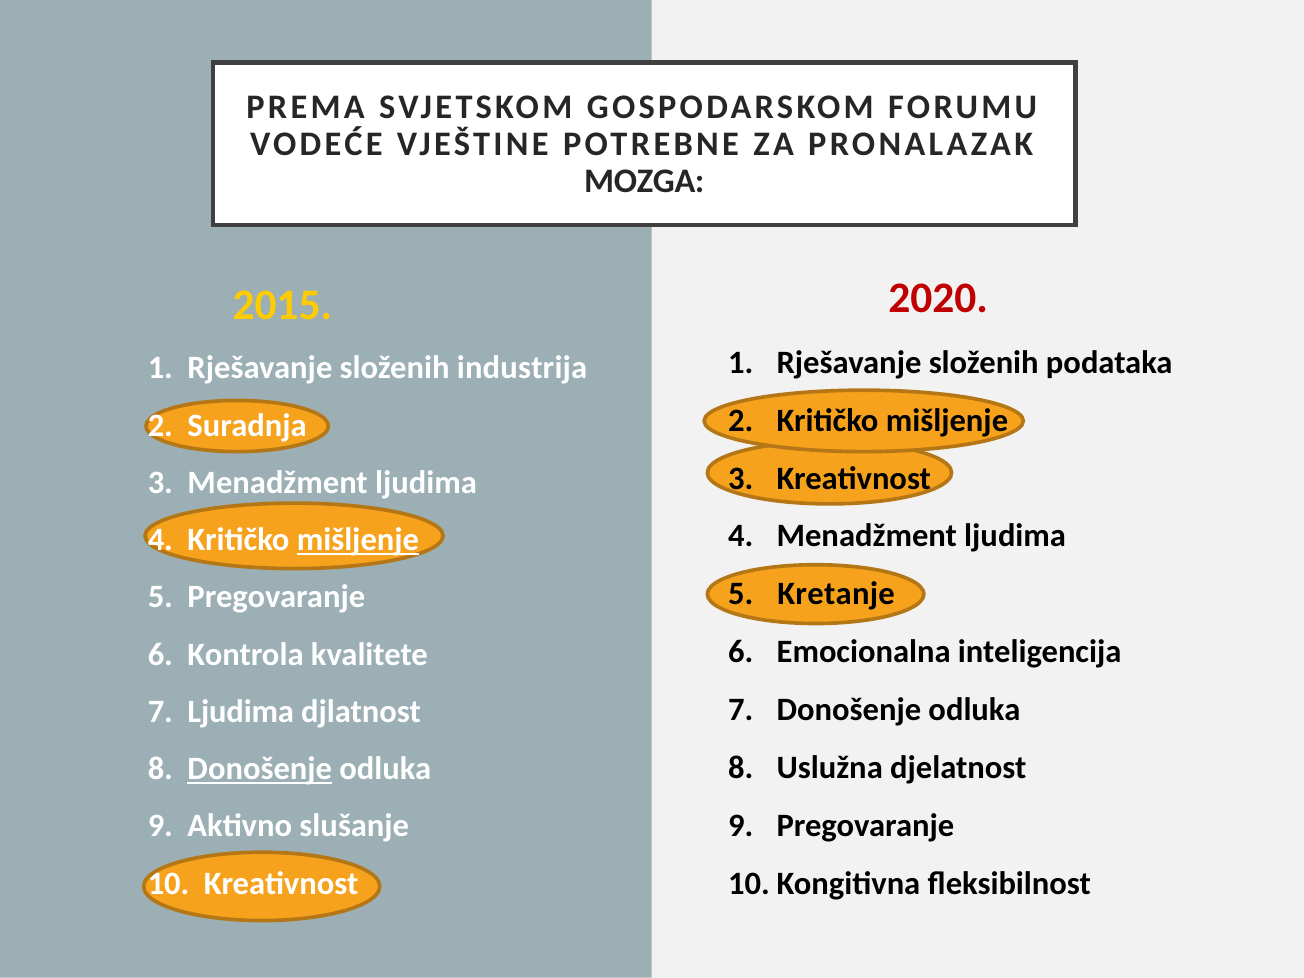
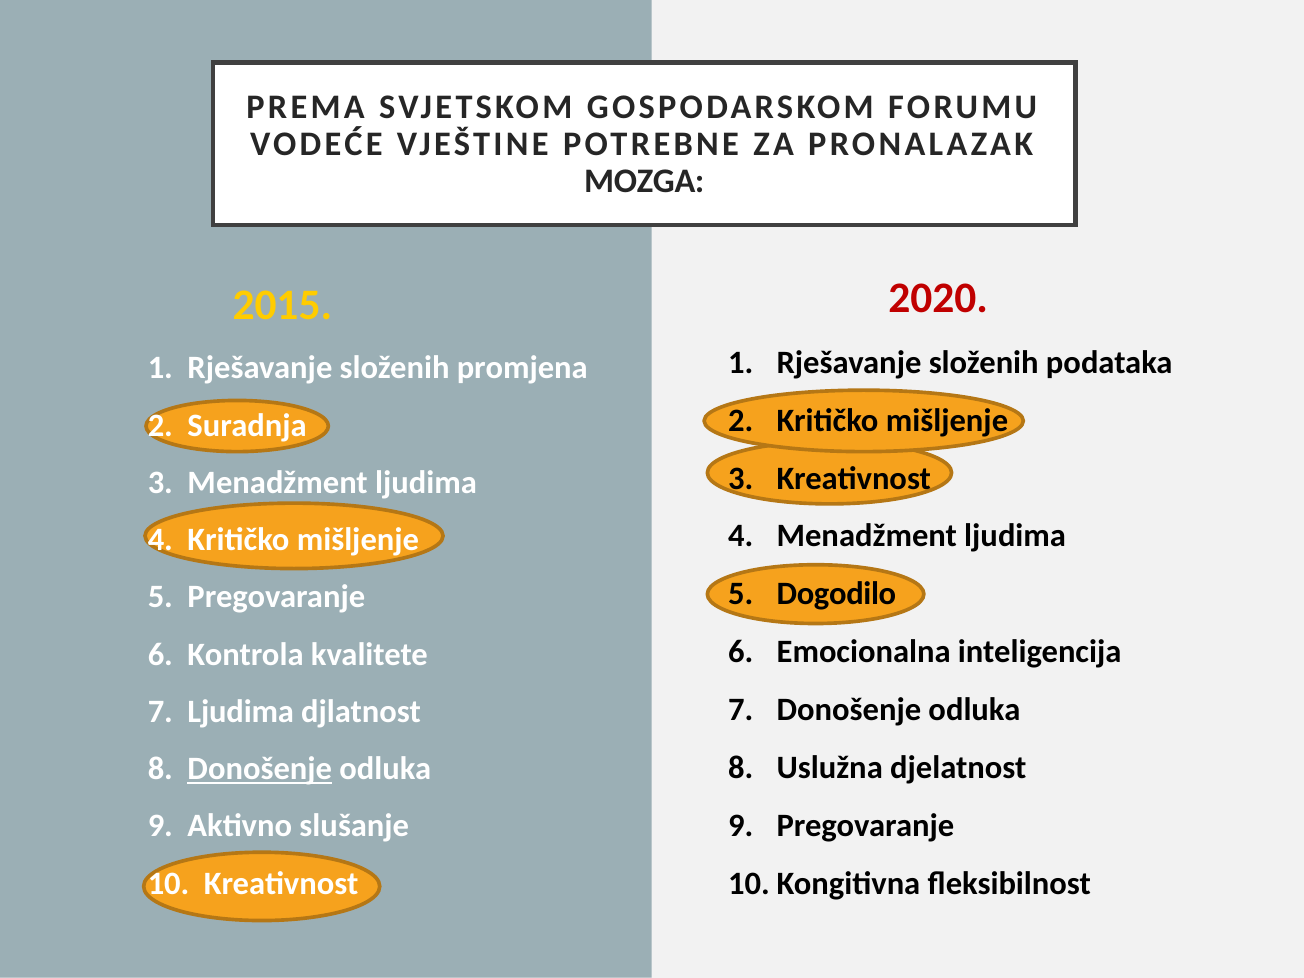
industrija: industrija -> promjena
mišljenje at (358, 540) underline: present -> none
Kretanje: Kretanje -> Dogodilo
